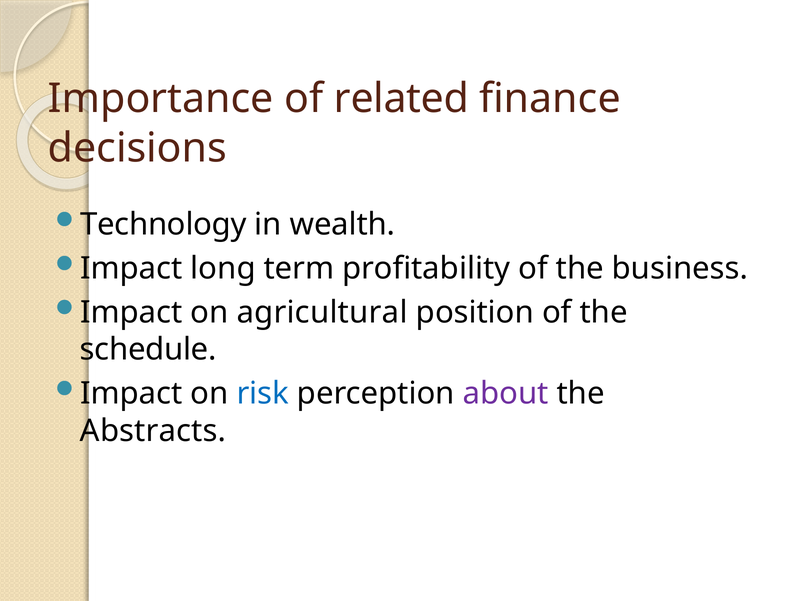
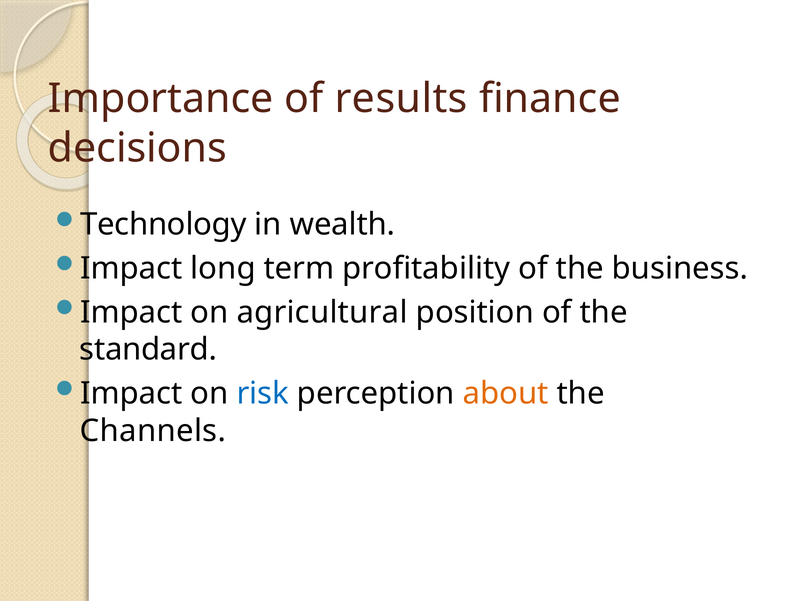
related: related -> results
schedule: schedule -> standard
about colour: purple -> orange
Abstracts: Abstracts -> Channels
